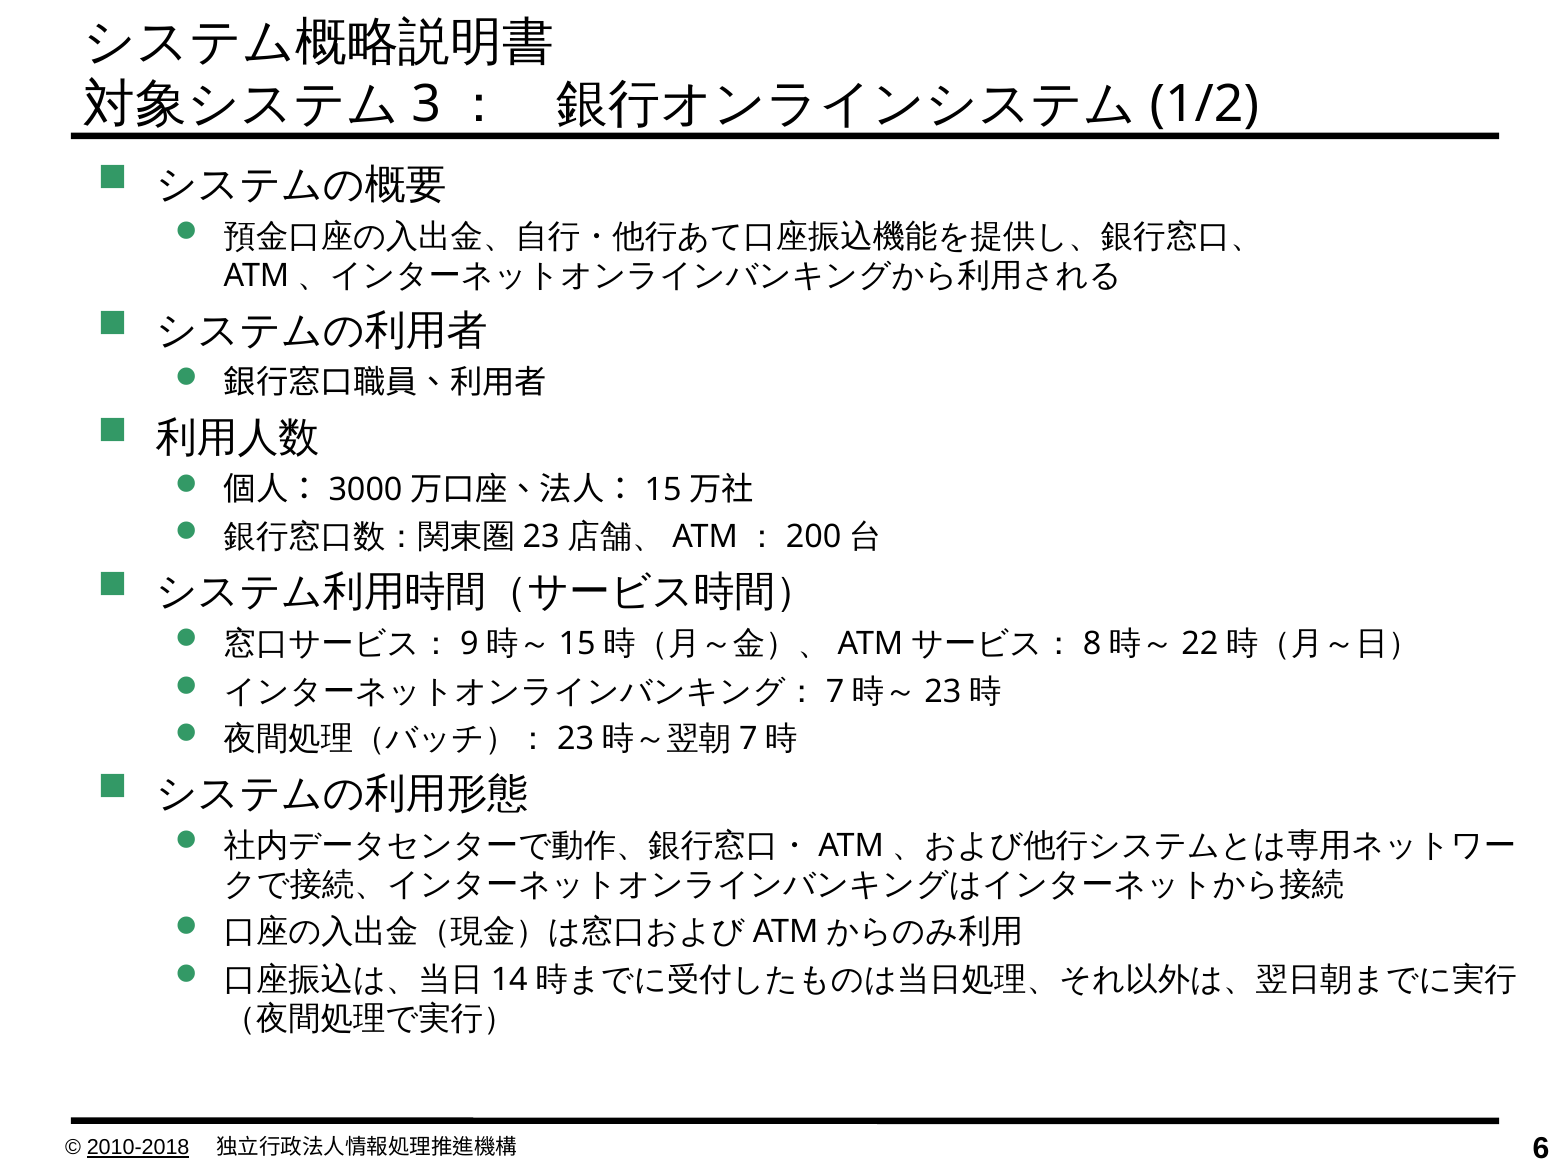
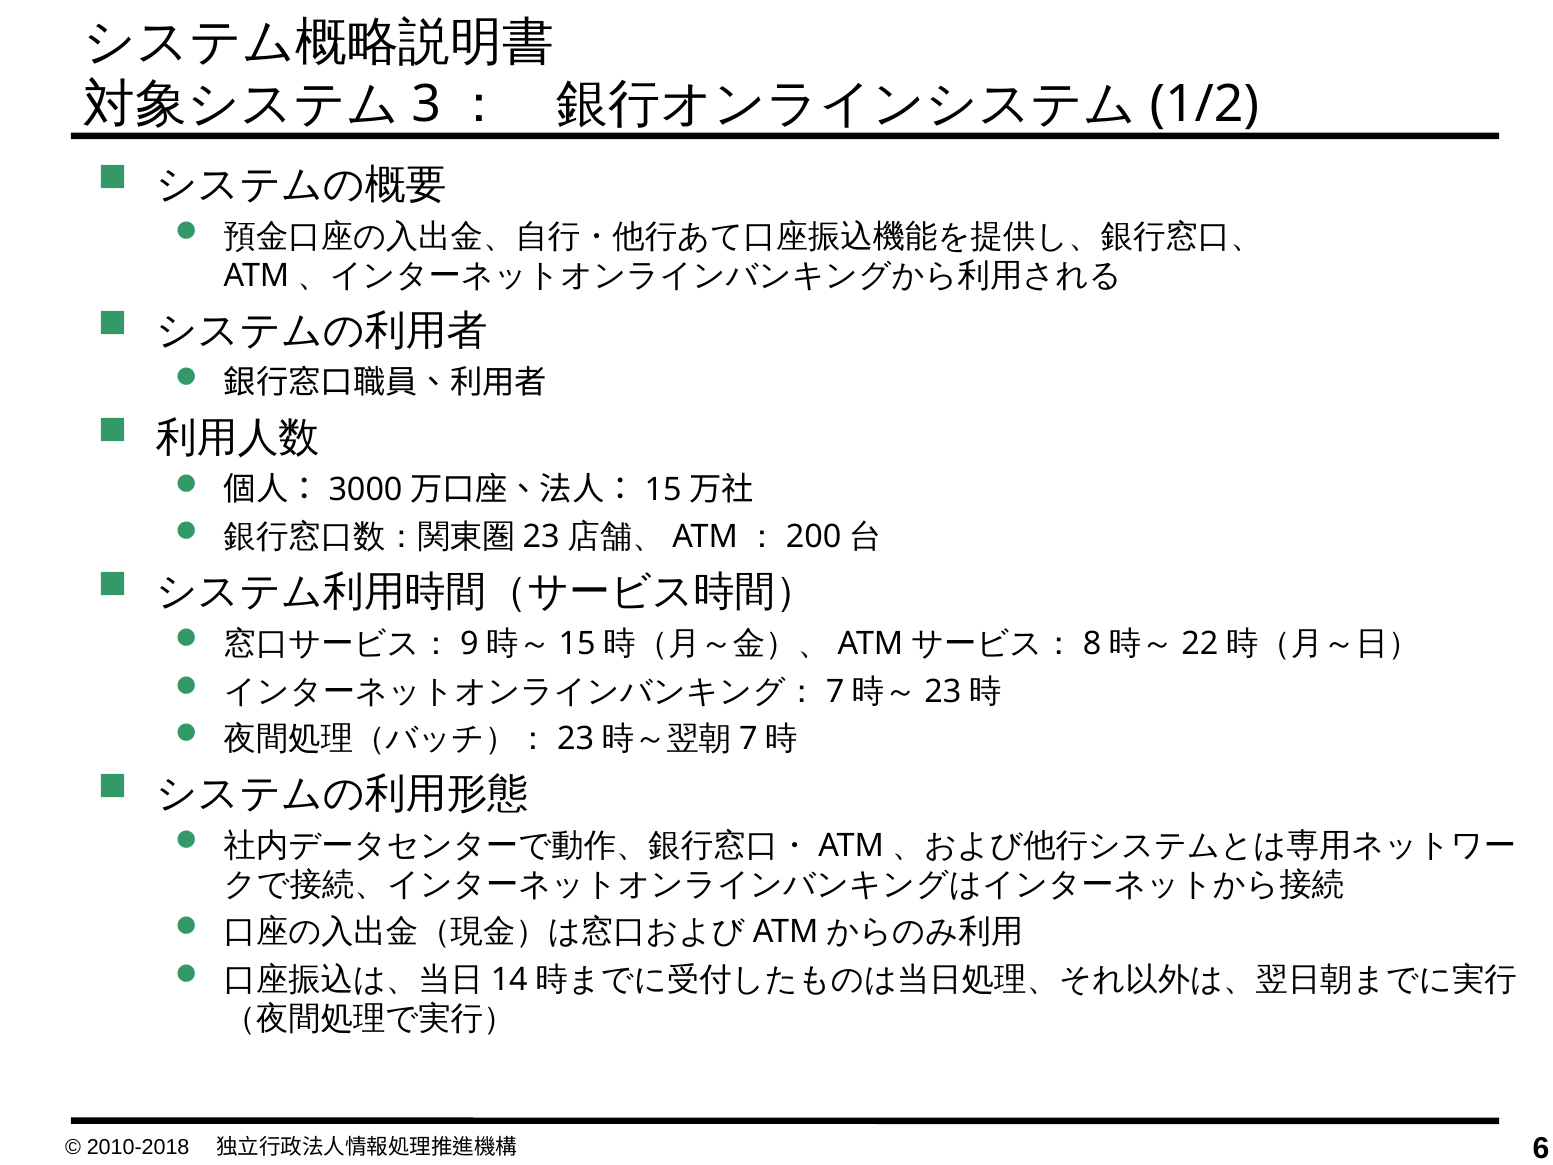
2010-2018 underline: present -> none
